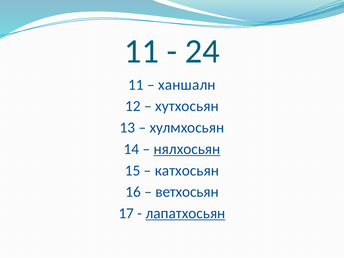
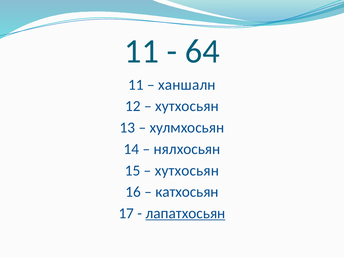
24: 24 -> 64
нялхосьян underline: present -> none
катхосьян at (187, 170): катхосьян -> хутхосьян
ветхосьян: ветхосьян -> катхосьян
